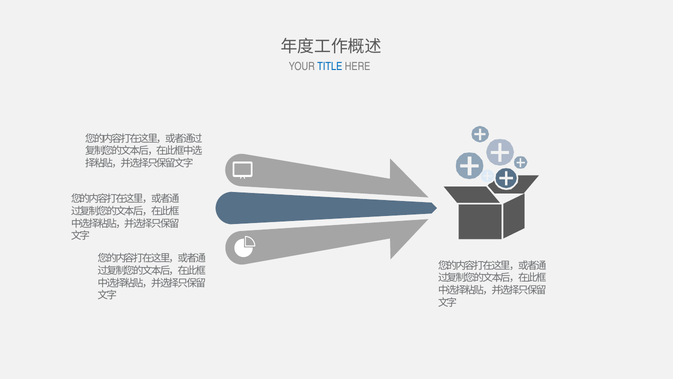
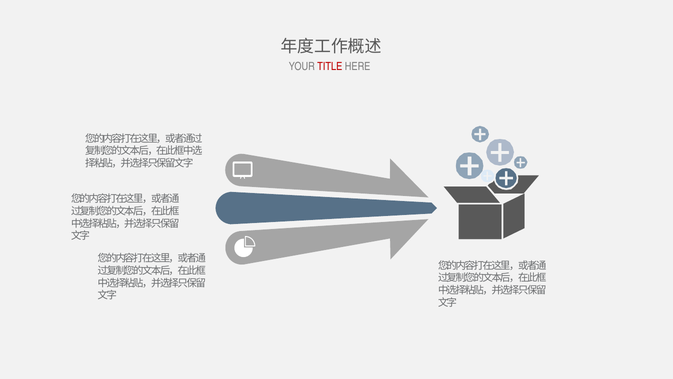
TITLE colour: blue -> red
